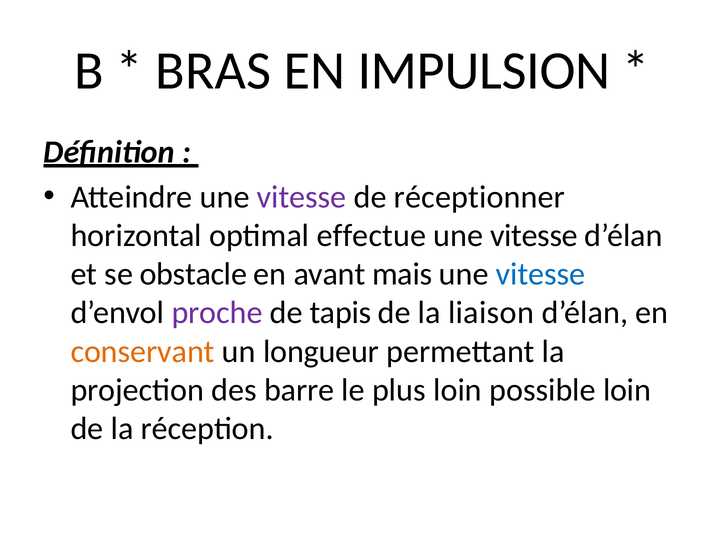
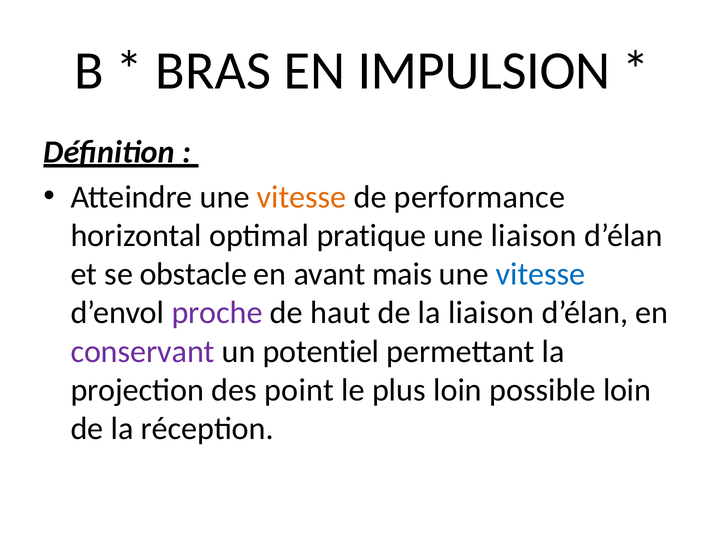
vitesse at (302, 197) colour: purple -> orange
réceptionner: réceptionner -> performance
effectue: effectue -> pratique
vitesse at (534, 236): vitesse -> liaison
tapis: tapis -> haut
conservant colour: orange -> purple
longueur: longueur -> potentiel
barre: barre -> point
